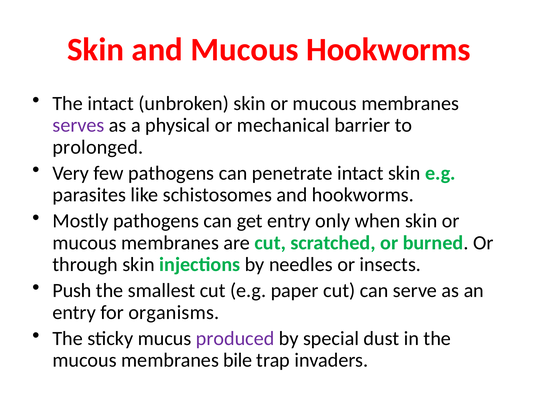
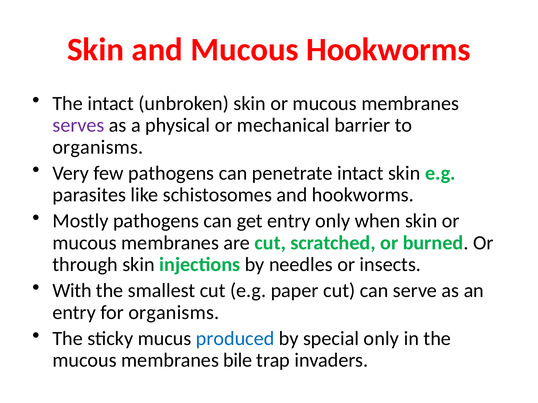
prolonged at (98, 147): prolonged -> organisms
Push: Push -> With
produced colour: purple -> blue
special dust: dust -> only
